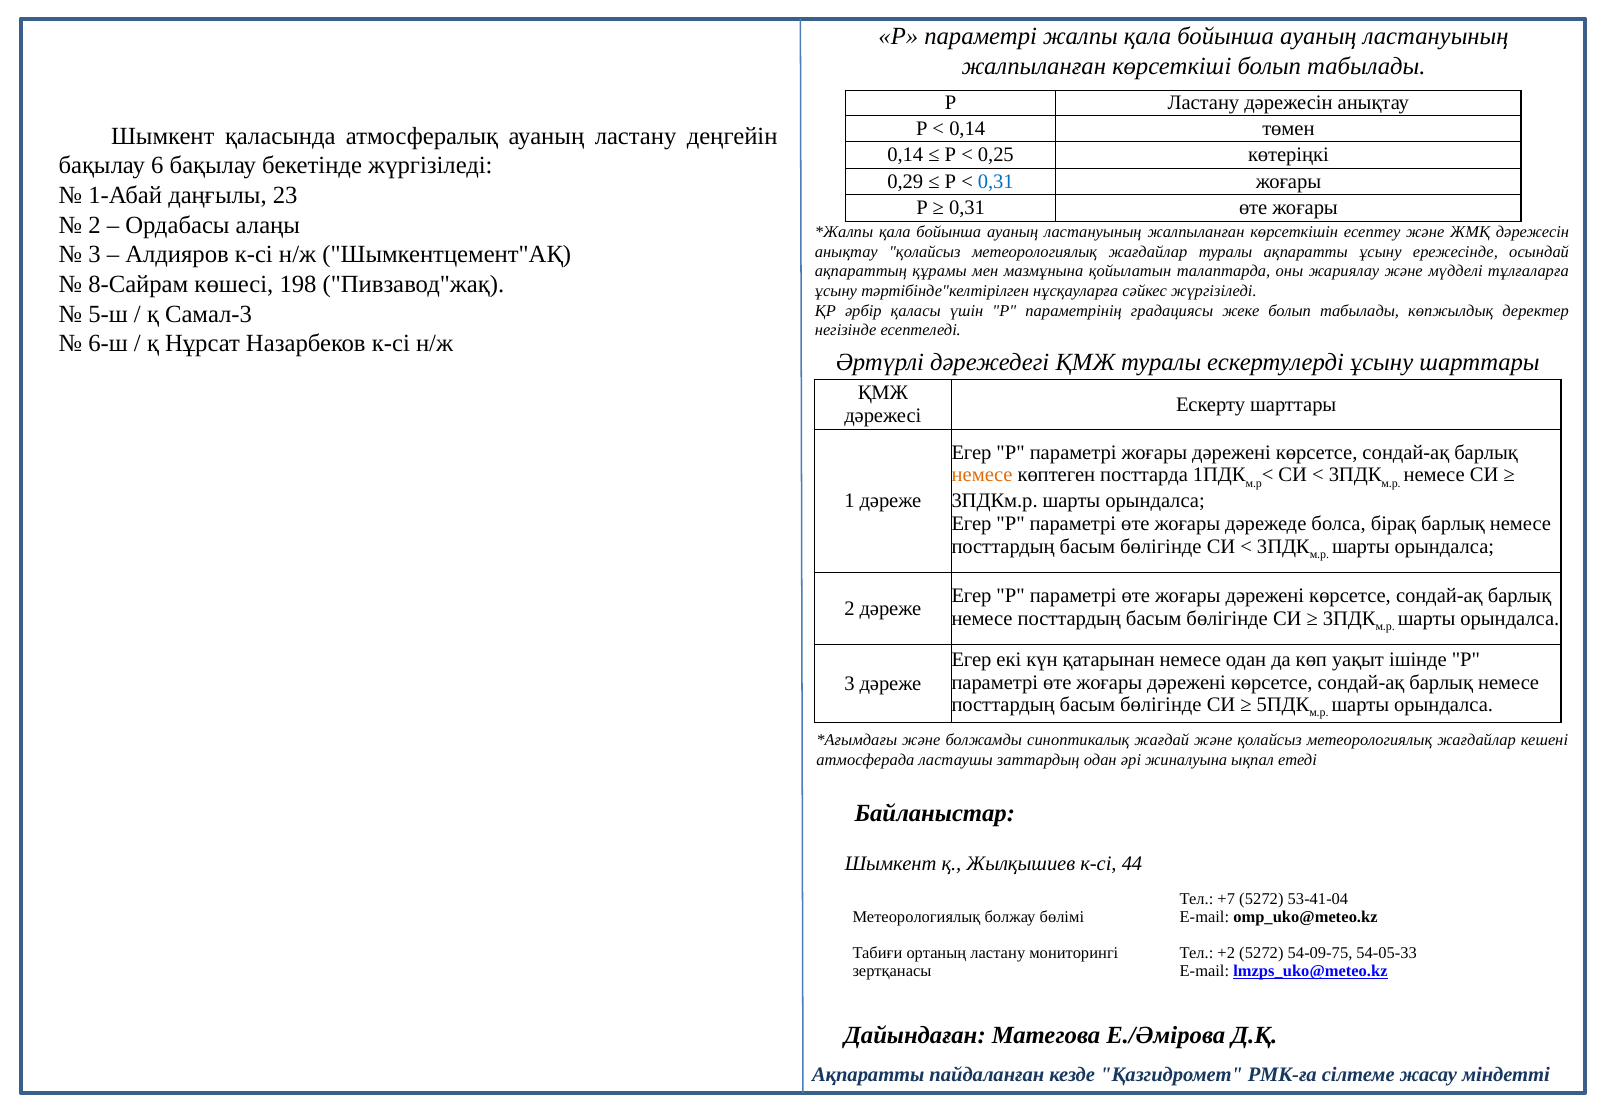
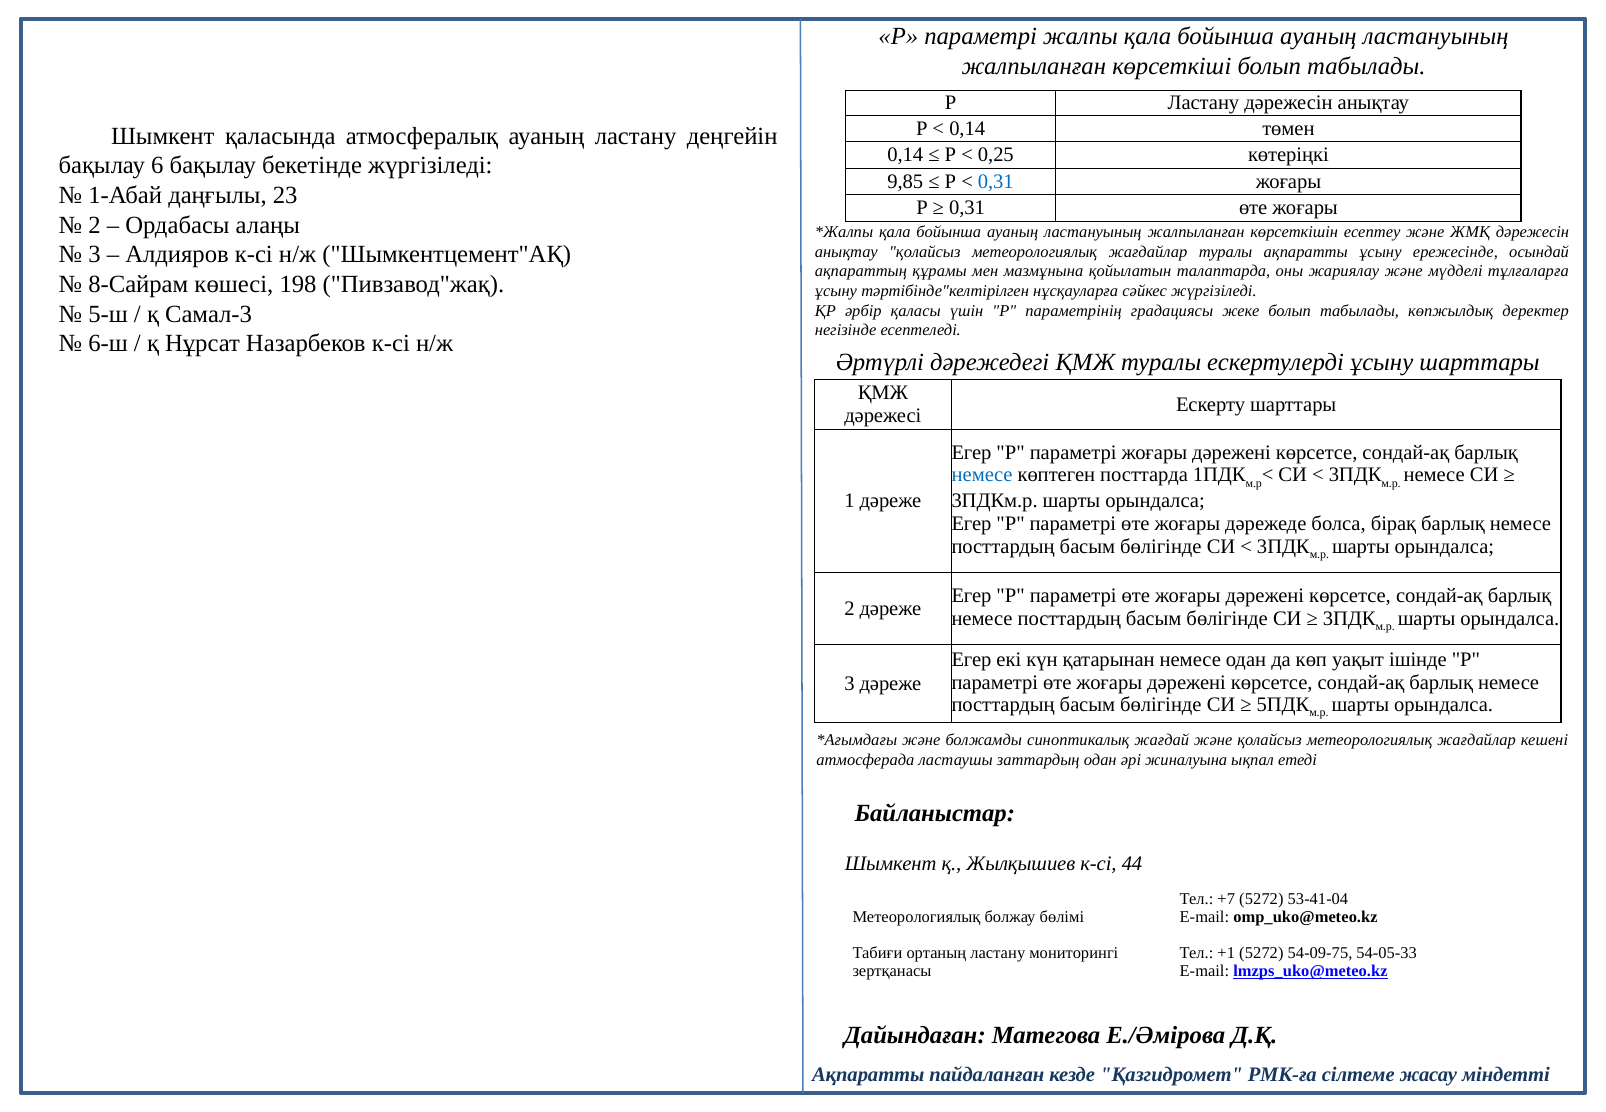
0,29: 0,29 -> 9,85
немесе at (982, 475) colour: orange -> blue
+2: +2 -> +1
